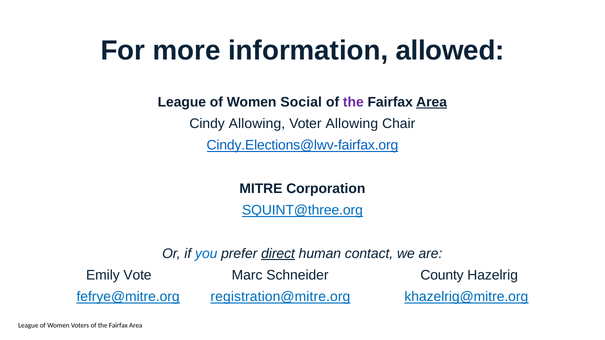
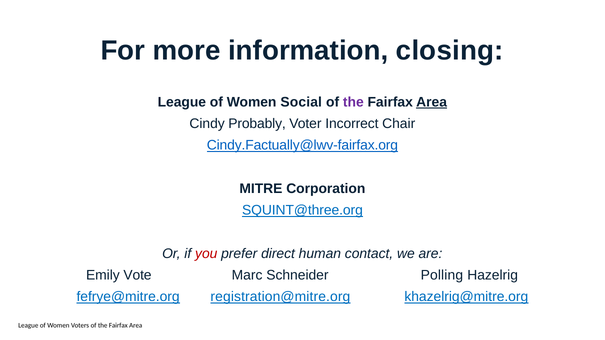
allowed: allowed -> closing
Cindy Allowing: Allowing -> Probably
Voter Allowing: Allowing -> Incorrect
Cindy.Elections@lwv-fairfax.org: Cindy.Elections@lwv-fairfax.org -> Cindy.Factually@lwv-fairfax.org
you colour: blue -> red
direct underline: present -> none
County: County -> Polling
